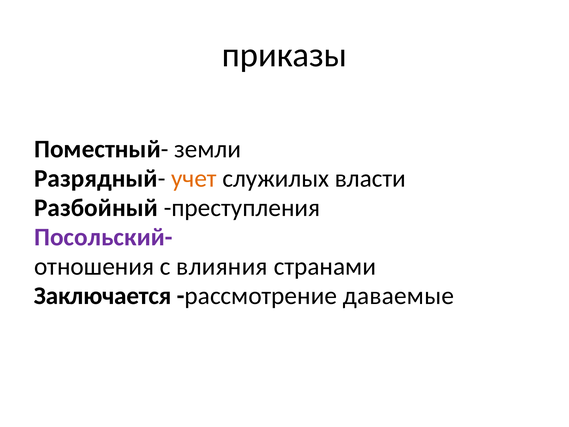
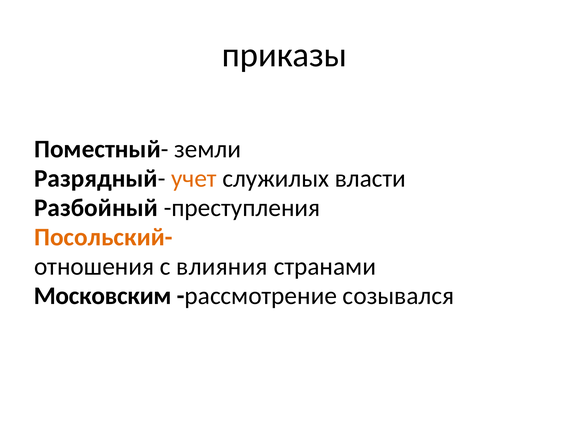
Посольский- colour: purple -> orange
Заключается: Заключается -> Московским
даваемые: даваемые -> созывался
